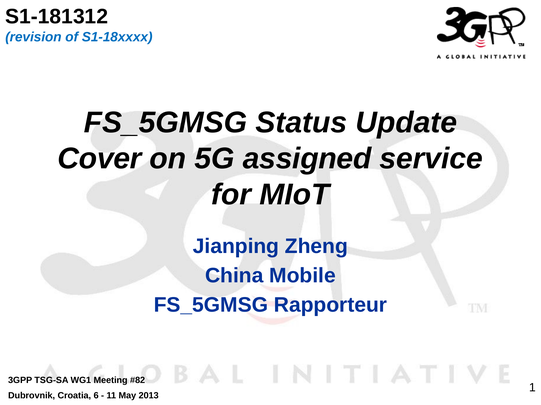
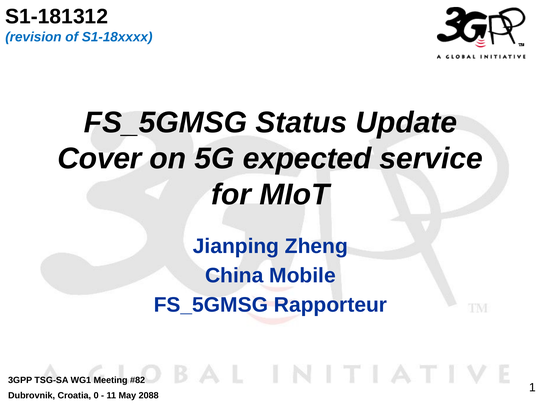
assigned: assigned -> expected
6: 6 -> 0
2013: 2013 -> 2088
